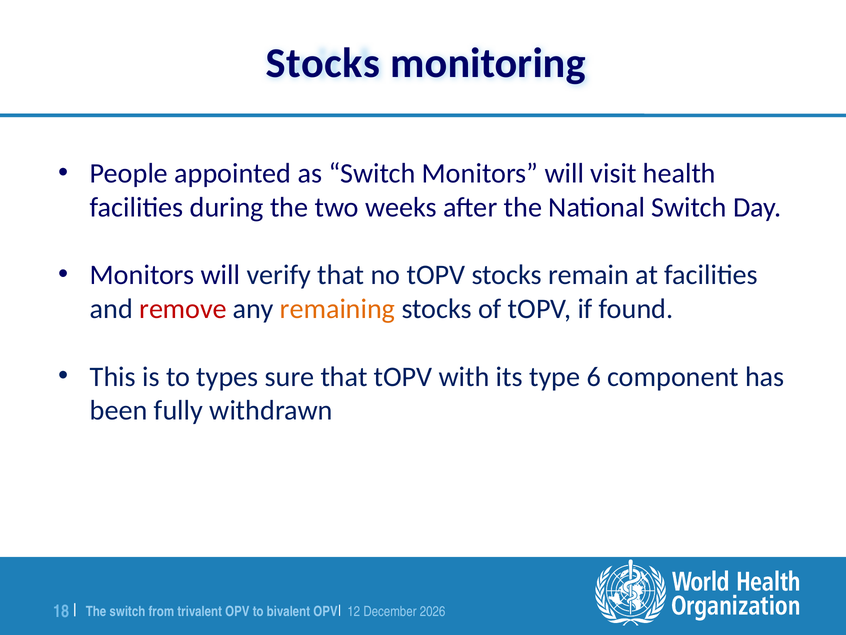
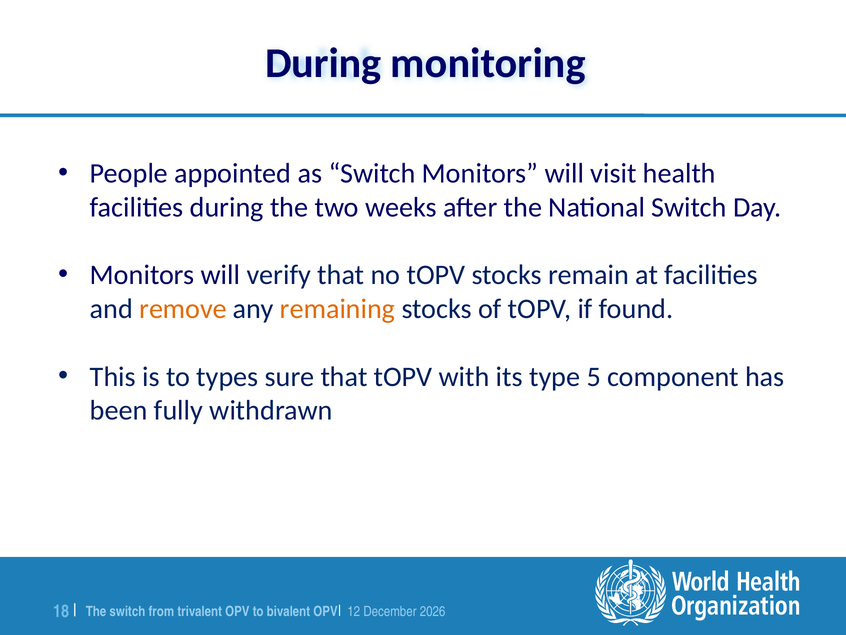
Stocks at (323, 63): Stocks -> During
remove colour: red -> orange
6: 6 -> 5
